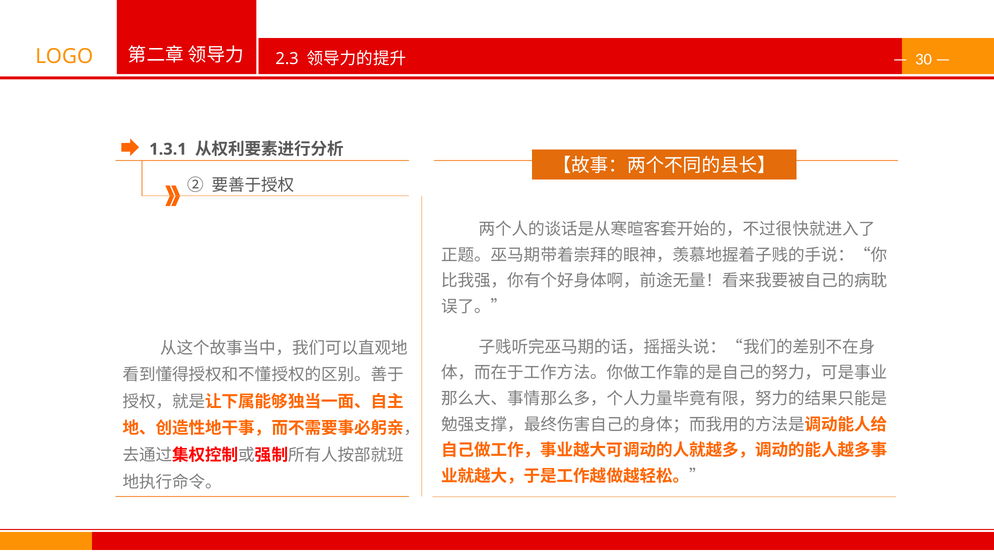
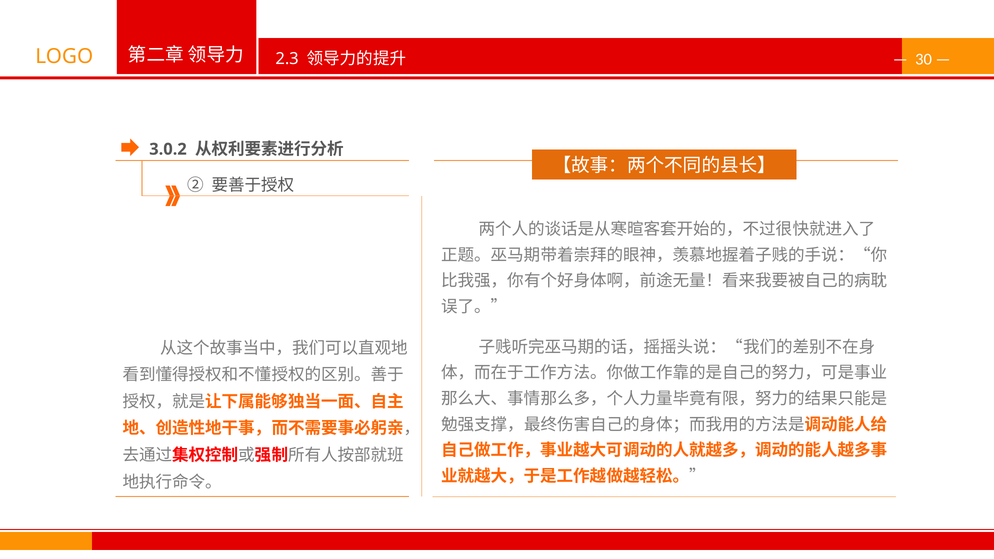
1.3.1: 1.3.1 -> 3.0.2
